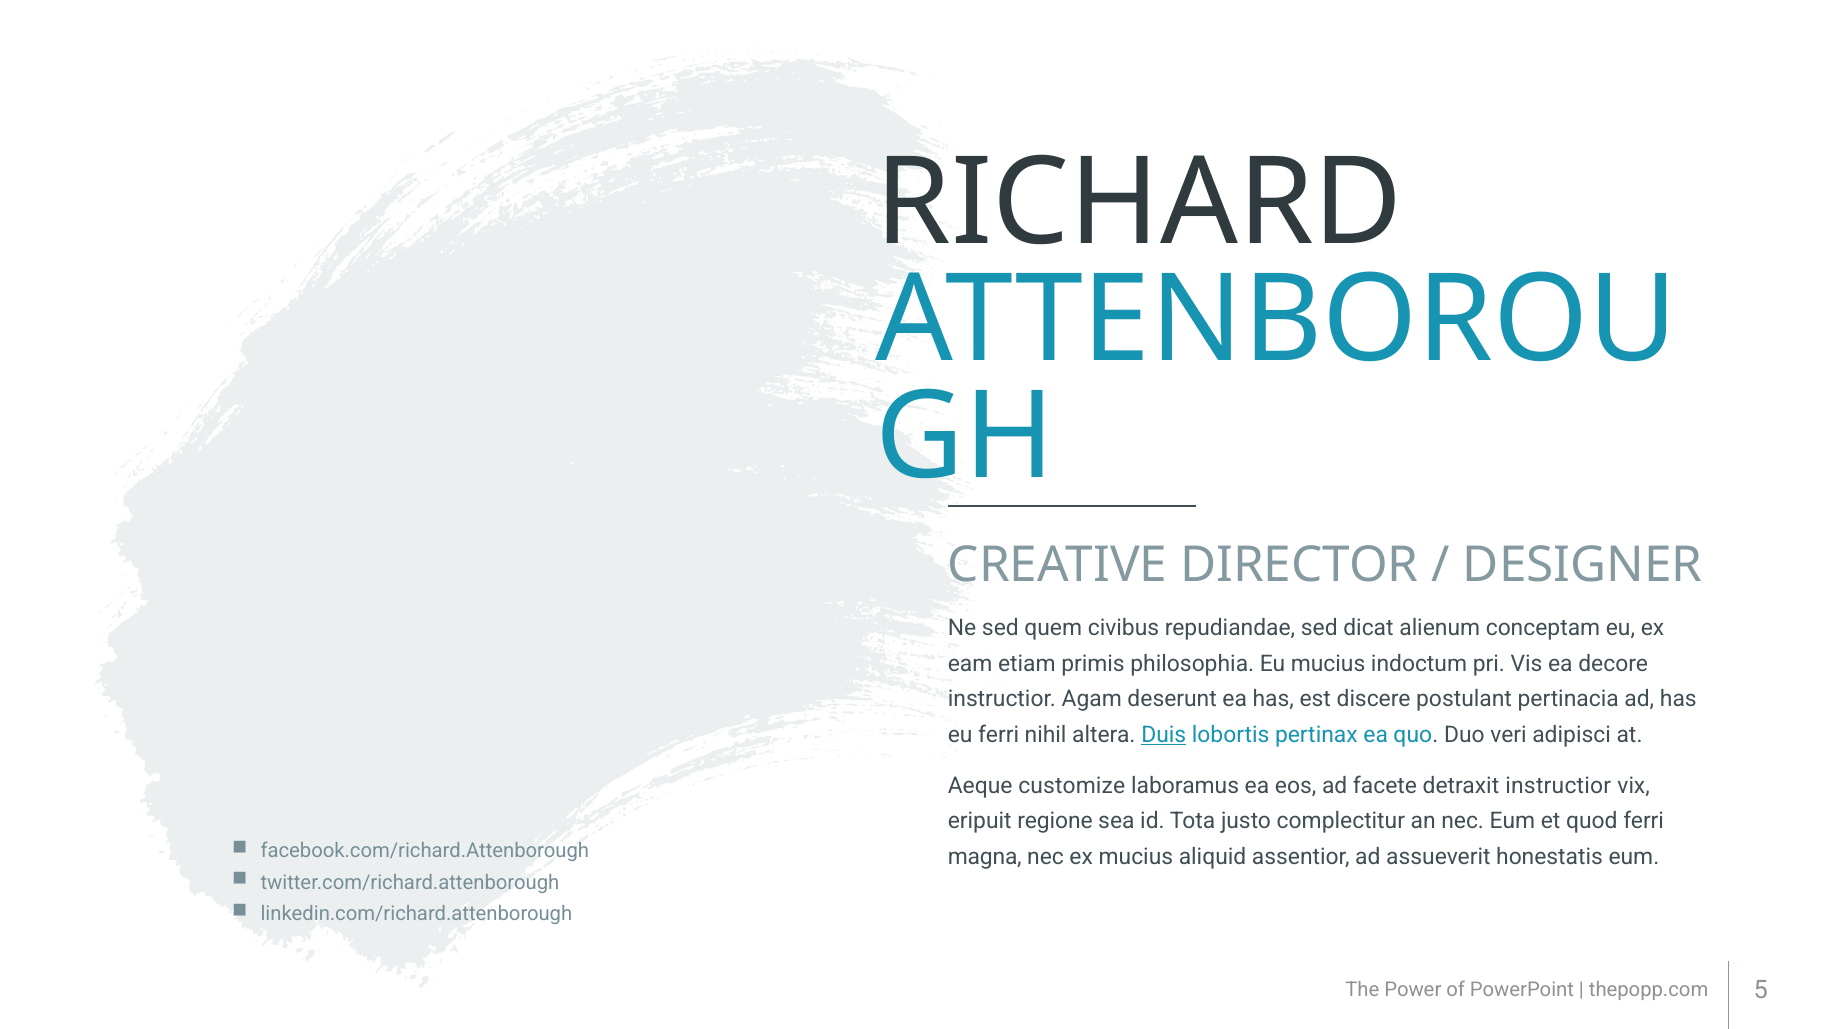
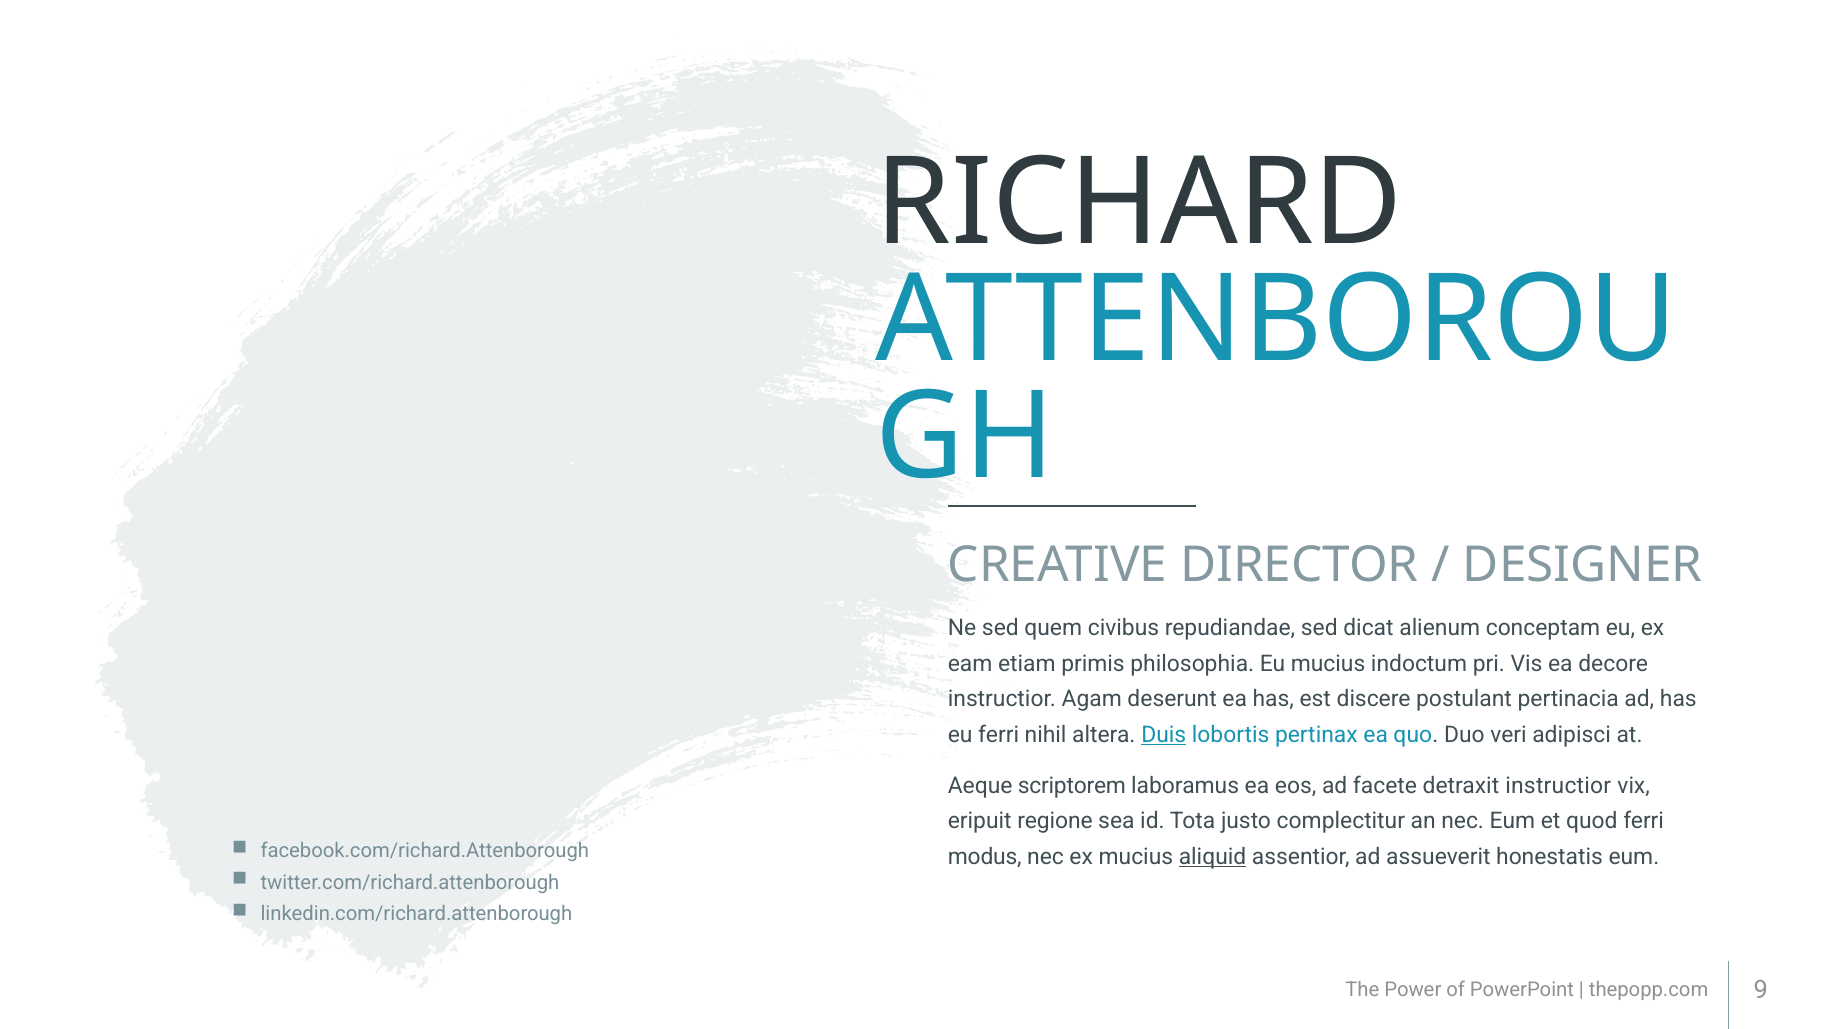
customize: customize -> scriptorem
magna: magna -> modus
aliquid underline: none -> present
5: 5 -> 9
